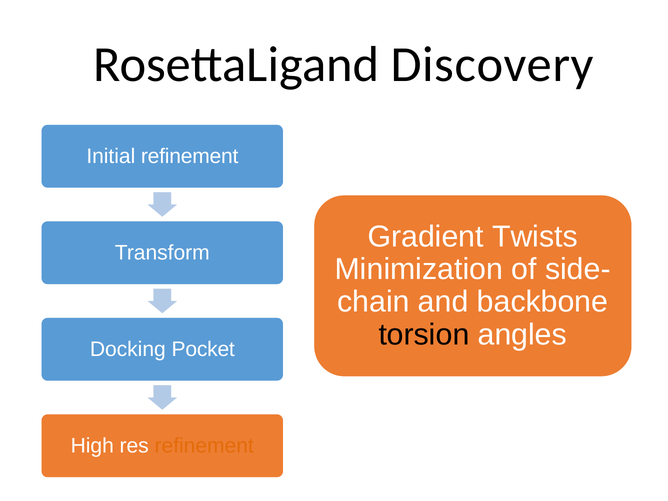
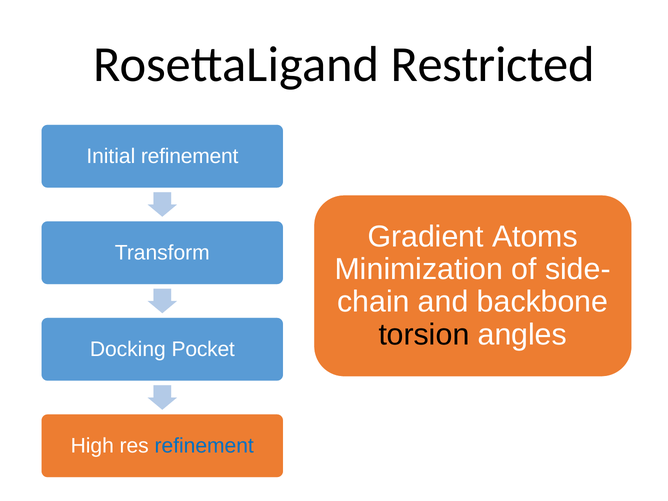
Discovery: Discovery -> Restricted
Twists: Twists -> Atoms
refinement at (204, 446) colour: orange -> blue
